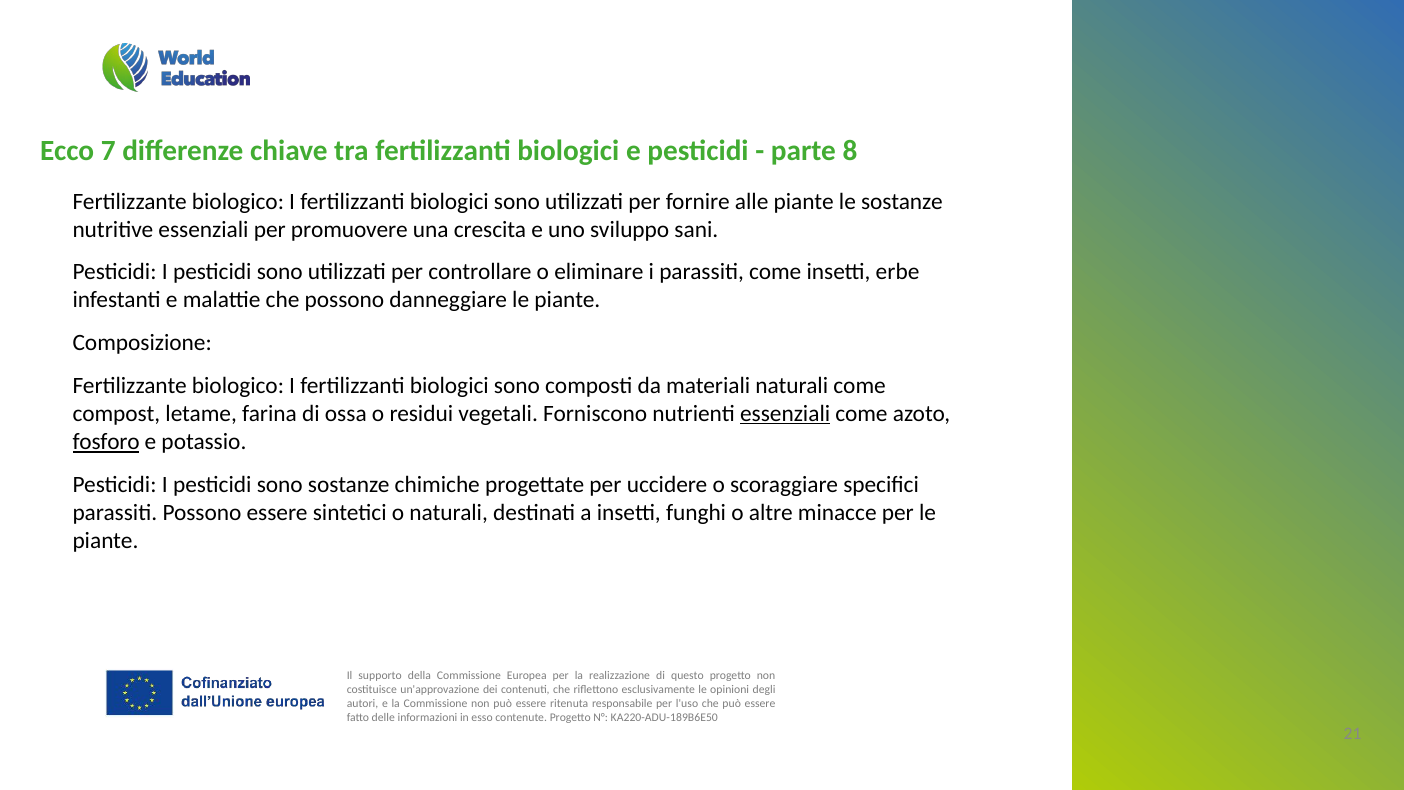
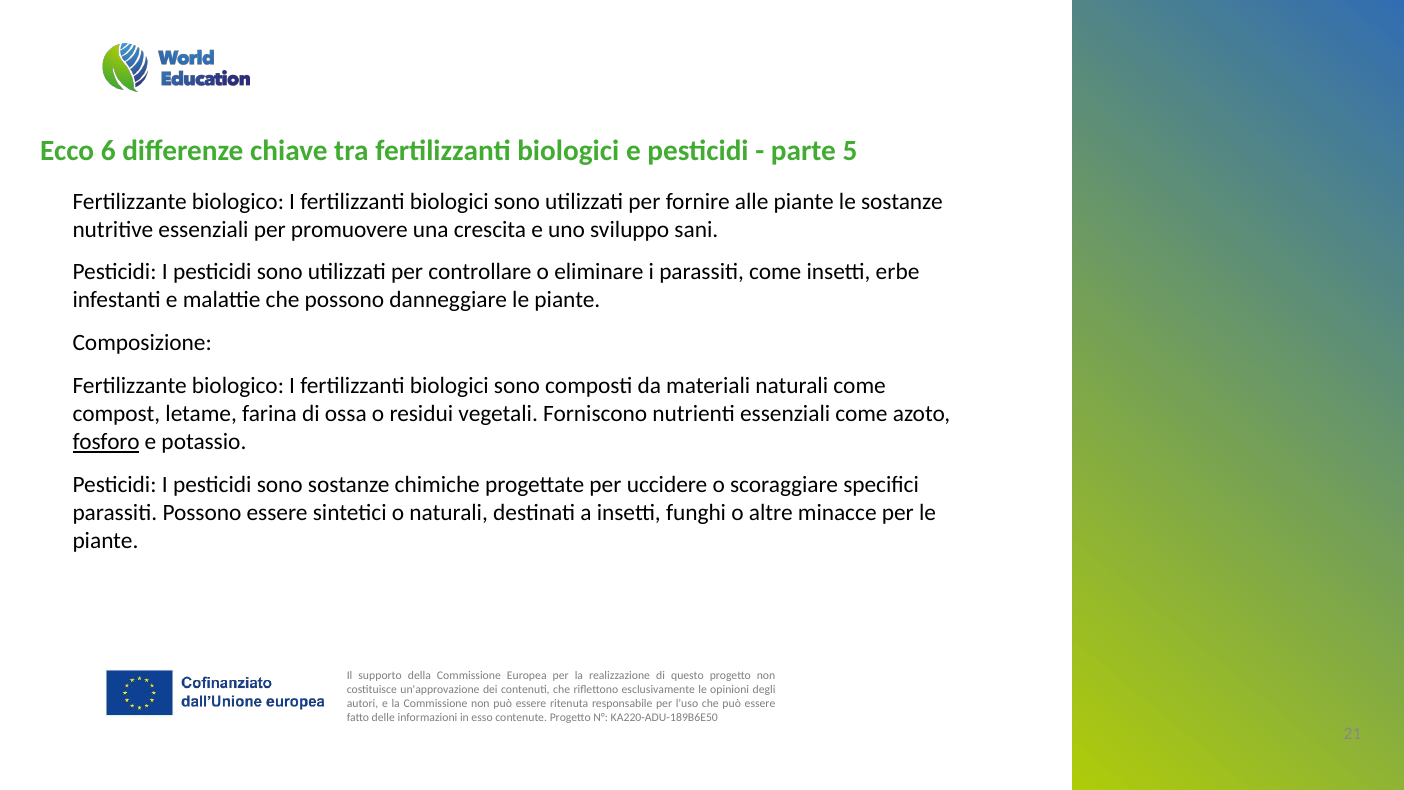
7: 7 -> 6
8: 8 -> 5
essenziali at (785, 414) underline: present -> none
